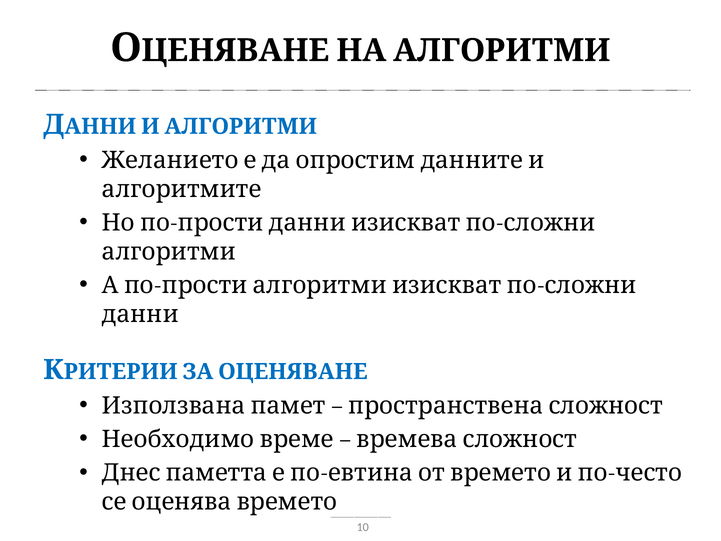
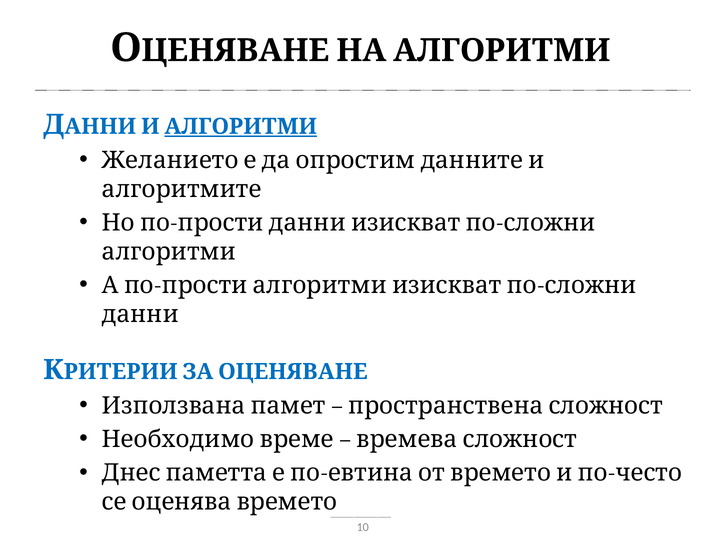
АЛГОРИТМИ at (241, 126) underline: none -> present
